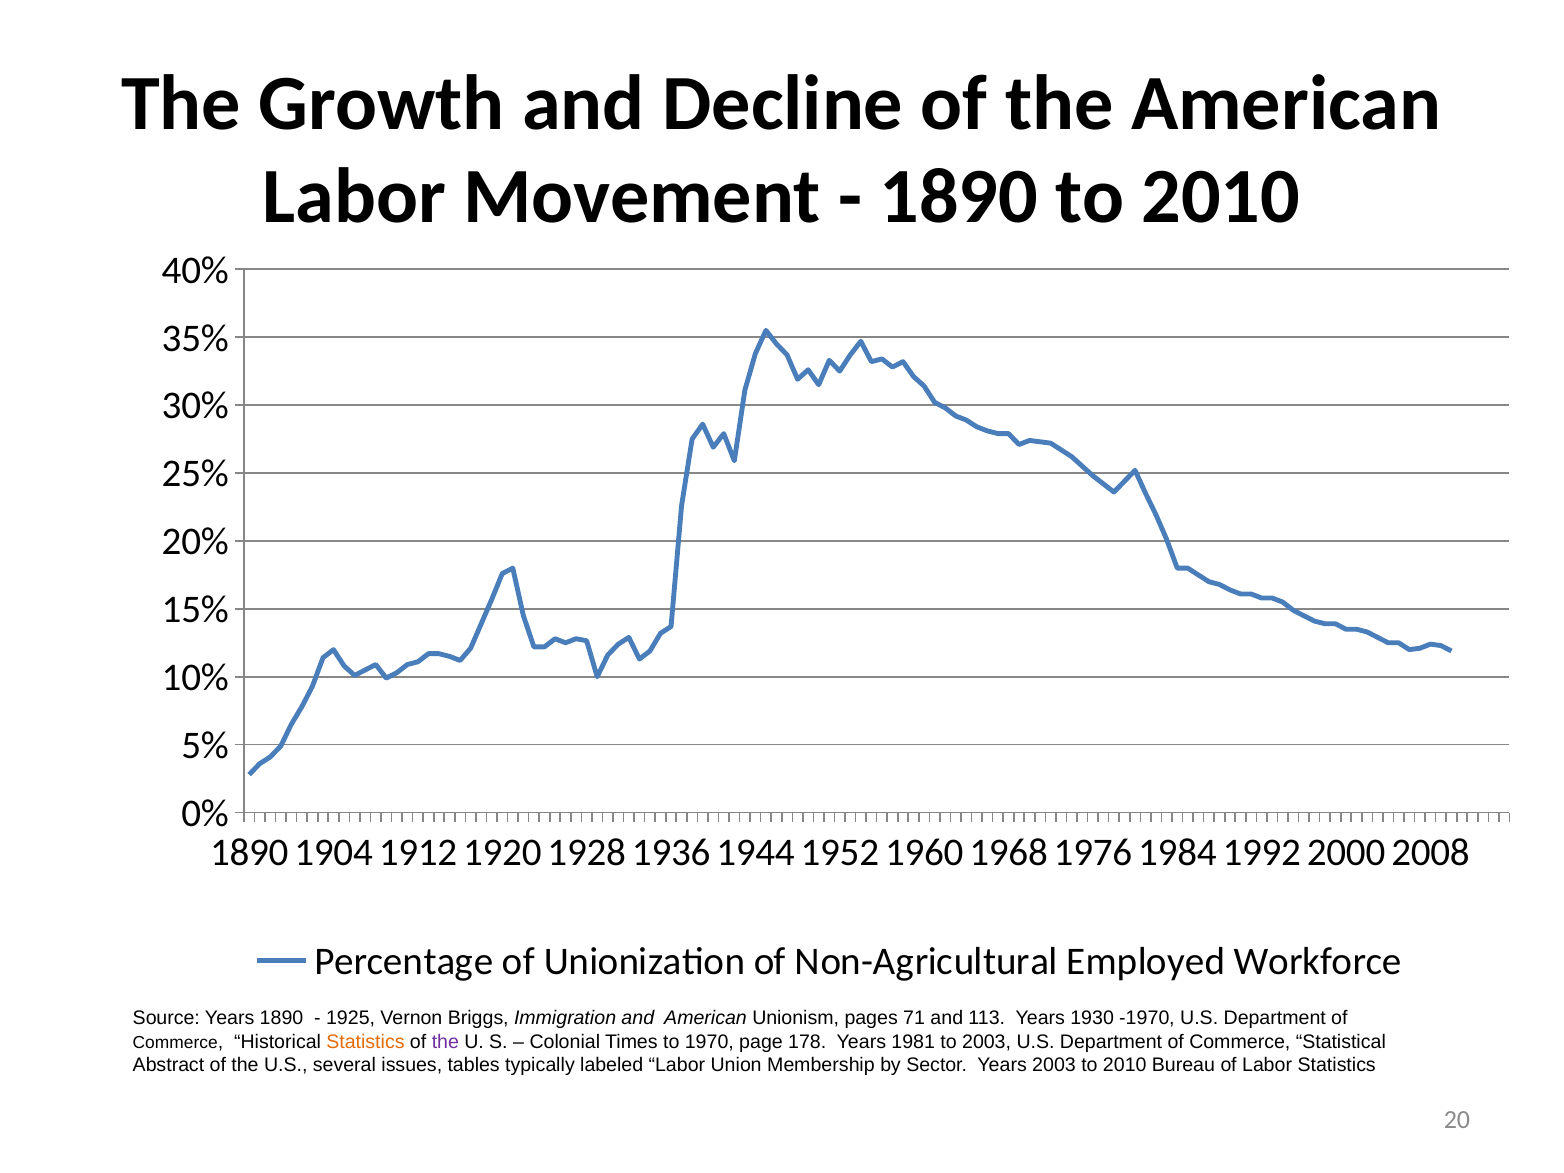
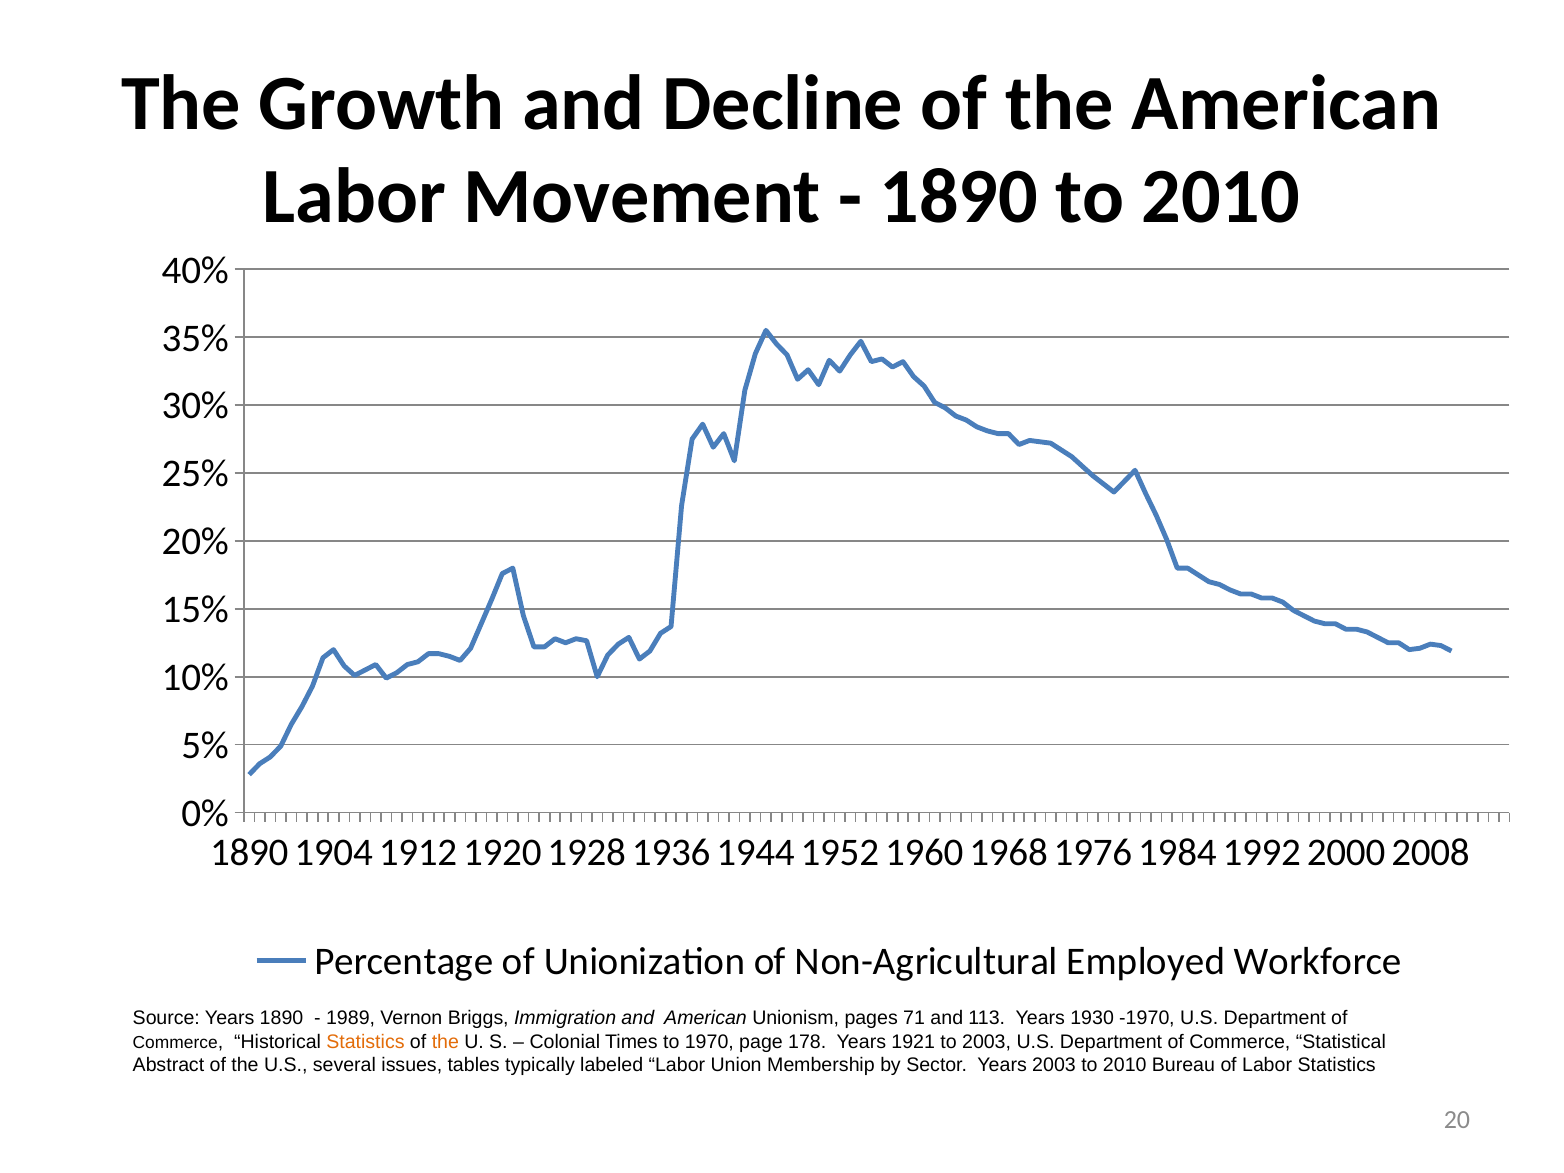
1925: 1925 -> 1989
the at (445, 1042) colour: purple -> orange
1981: 1981 -> 1921
